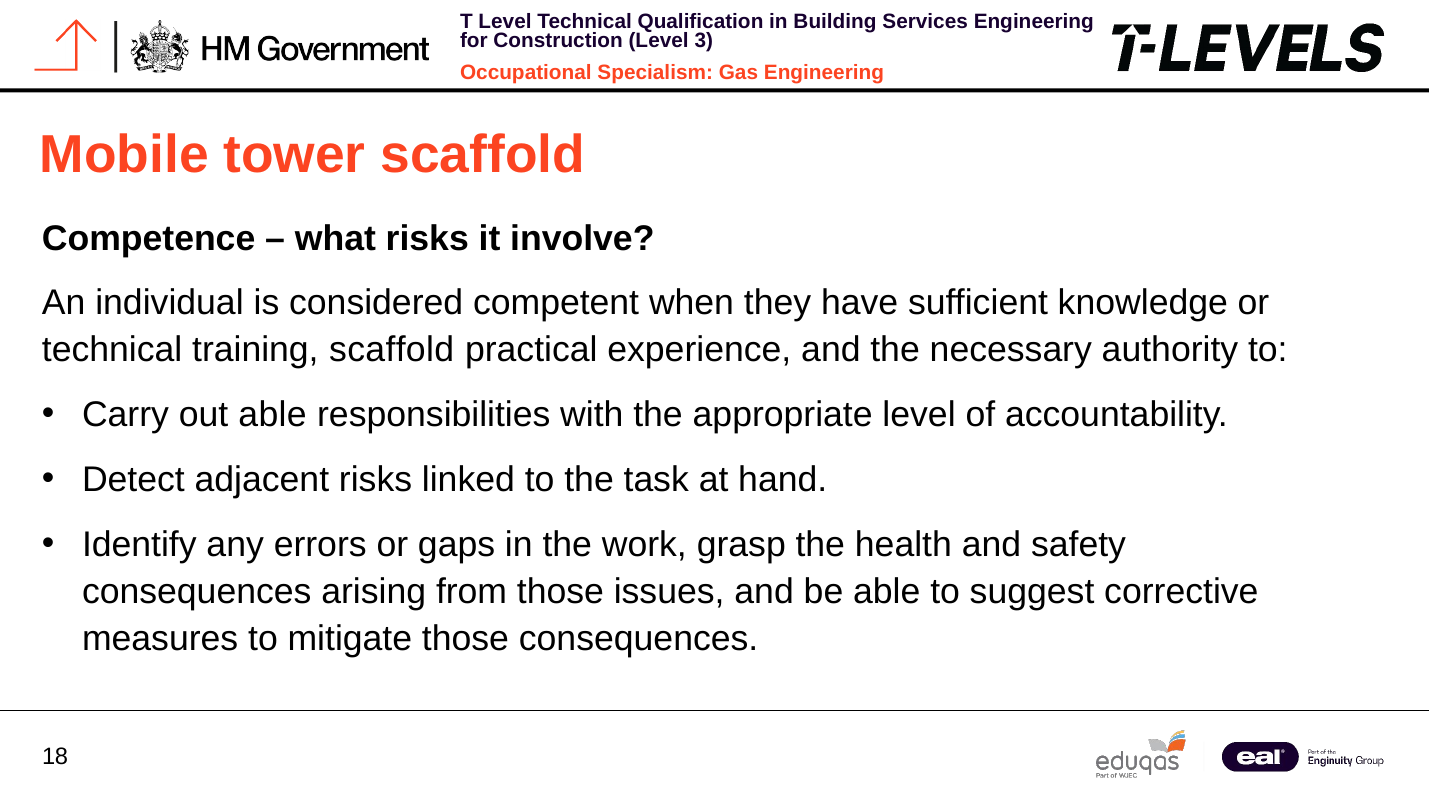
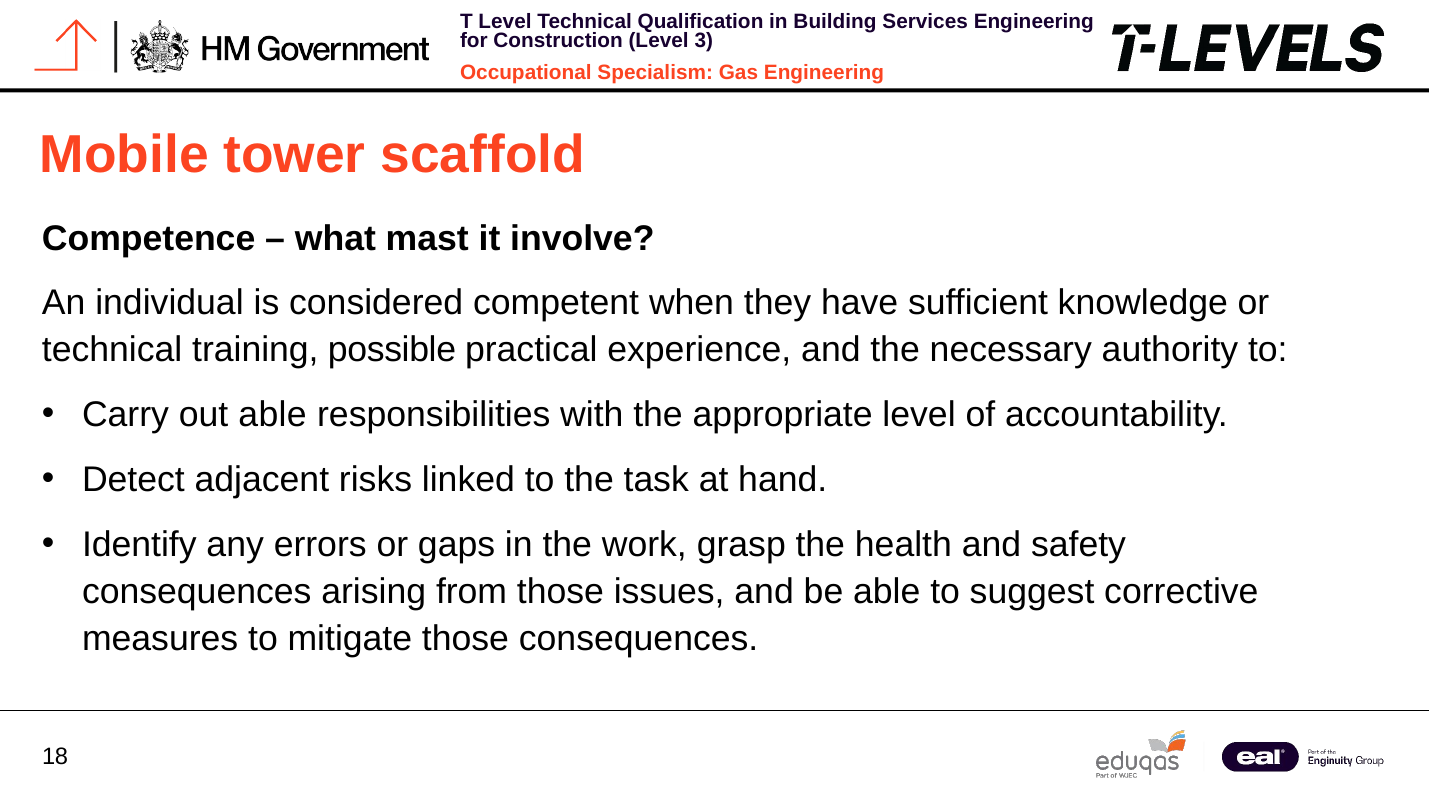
what risks: risks -> mast
training scaffold: scaffold -> possible
